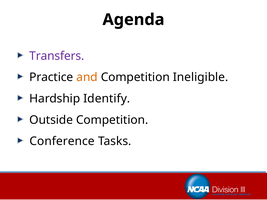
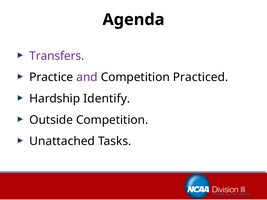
and colour: orange -> purple
Ineligible: Ineligible -> Practiced
Conference: Conference -> Unattached
